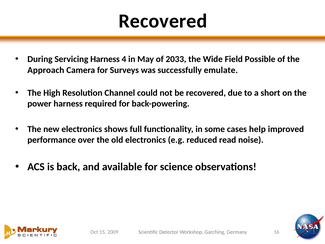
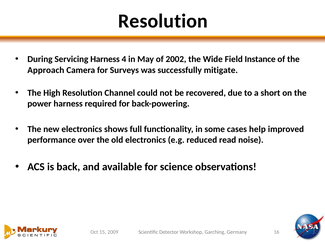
Recovered at (163, 21): Recovered -> Resolution
2033: 2033 -> 2002
Possible: Possible -> Instance
emulate: emulate -> mitigate
